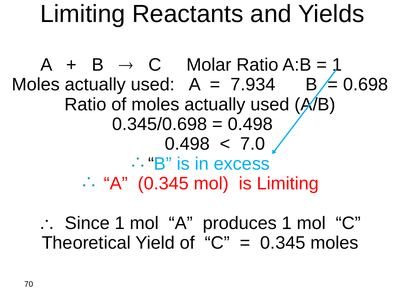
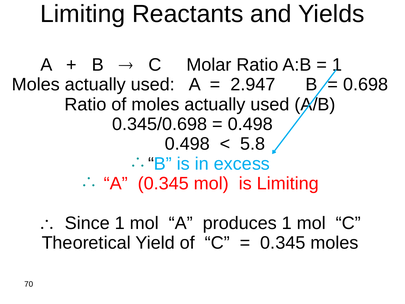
7.934: 7.934 -> 2.947
7.0: 7.0 -> 5.8
